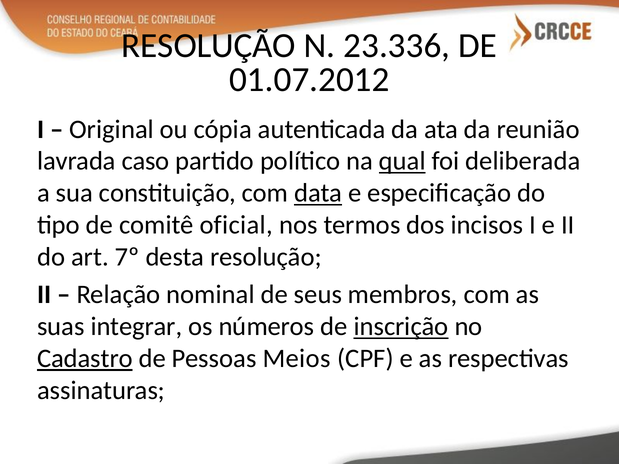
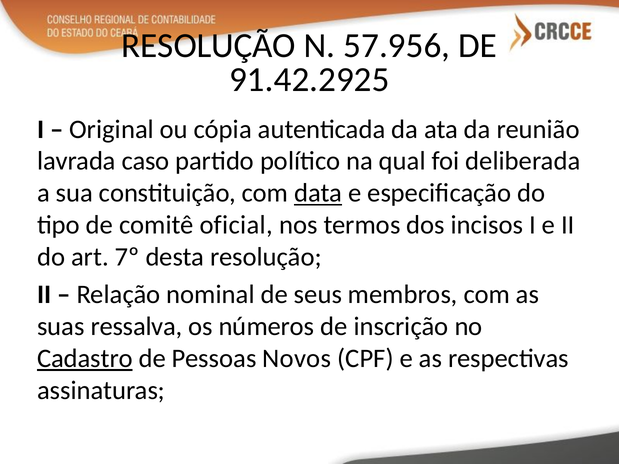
23.336: 23.336 -> 57.956
01.07.2012: 01.07.2012 -> 91.42.2925
qual underline: present -> none
integrar: integrar -> ressalva
inscrição underline: present -> none
Meios: Meios -> Novos
